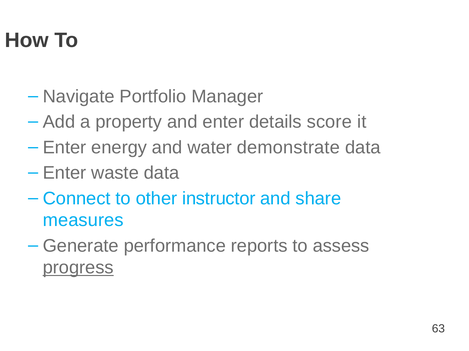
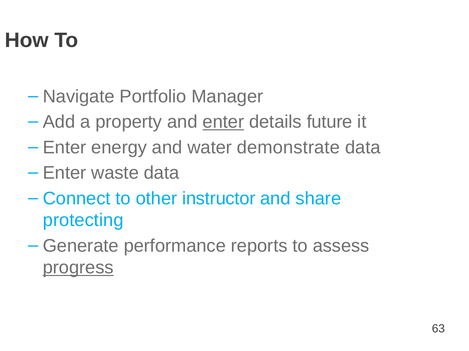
enter at (223, 122) underline: none -> present
score: score -> future
measures: measures -> protecting
